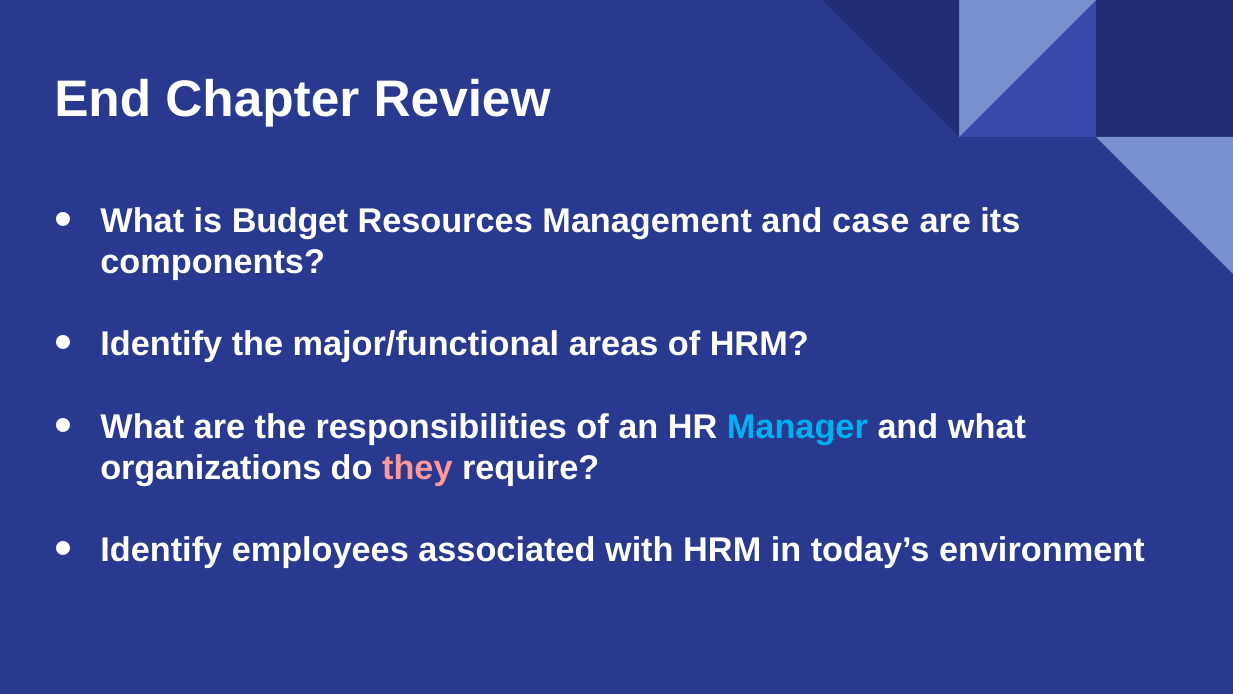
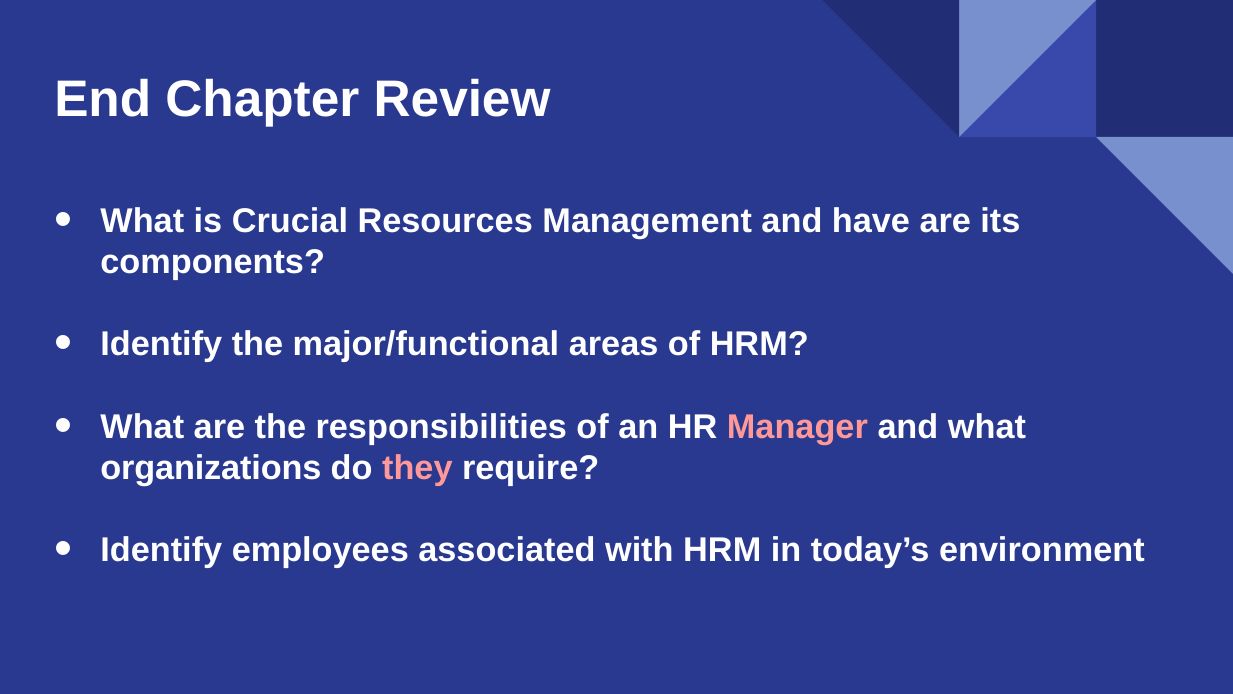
Budget: Budget -> Crucial
case: case -> have
Manager colour: light blue -> pink
